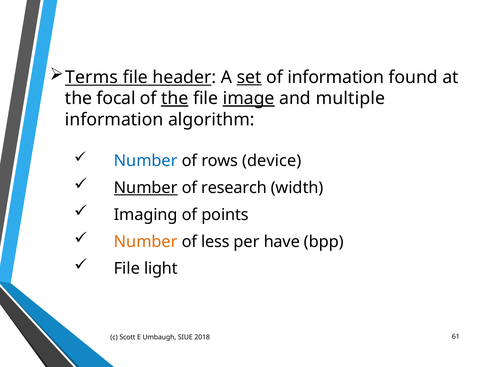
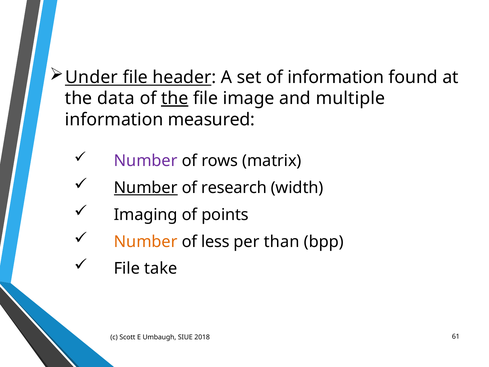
Terms: Terms -> Under
set underline: present -> none
focal: focal -> data
image underline: present -> none
algorithm: algorithm -> measured
Number at (146, 161) colour: blue -> purple
device: device -> matrix
have: have -> than
light: light -> take
